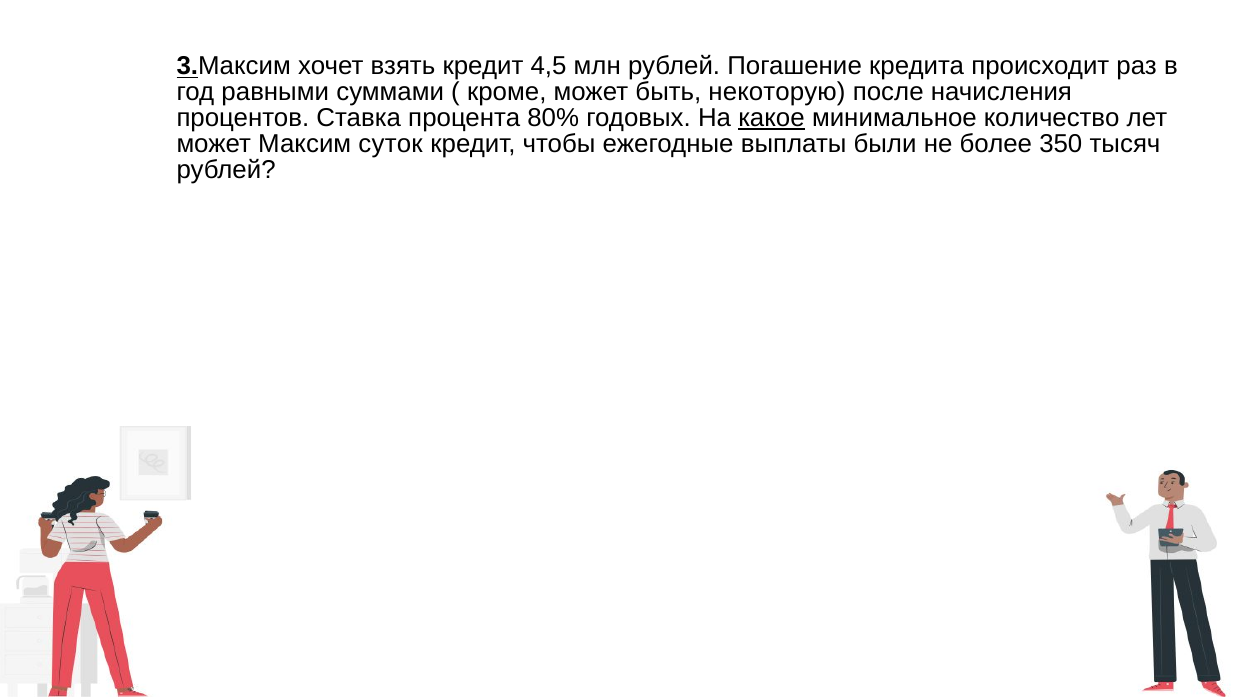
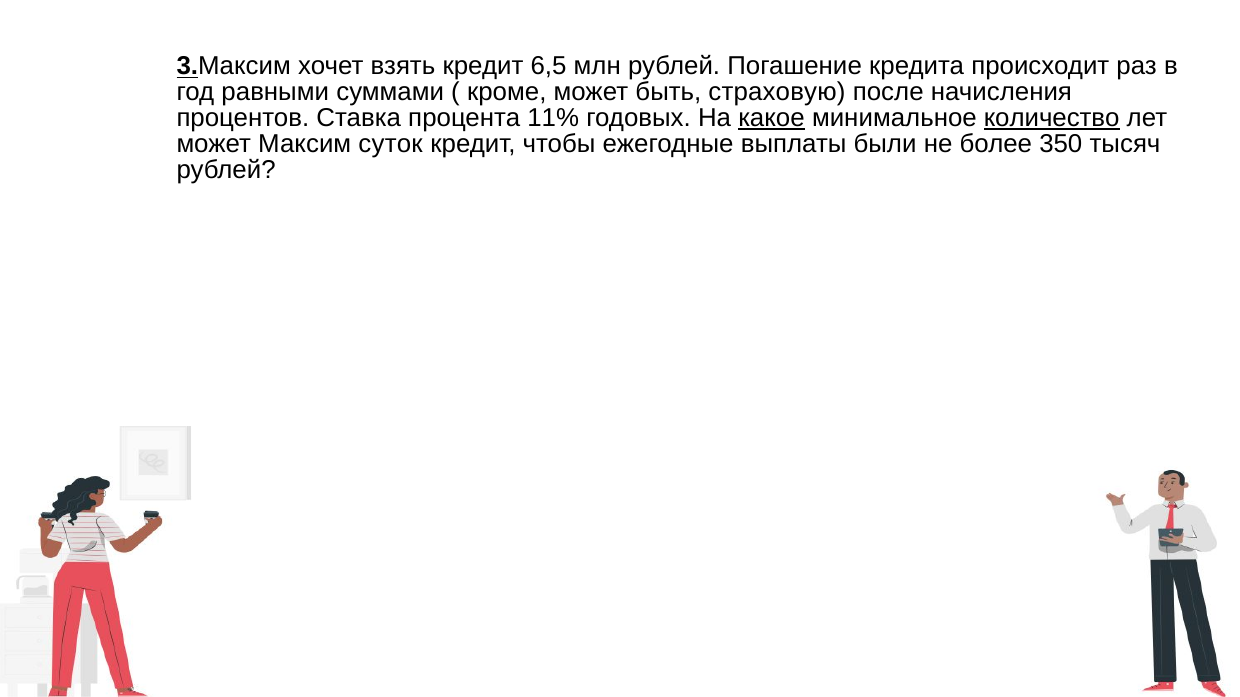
4,5: 4,5 -> 6,5
некоторую: некоторую -> страховую
80%: 80% -> 11%
количество underline: none -> present
